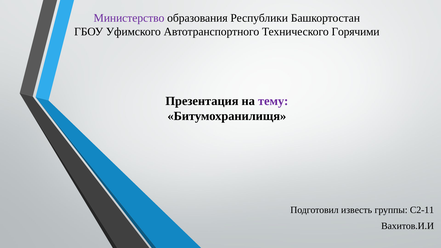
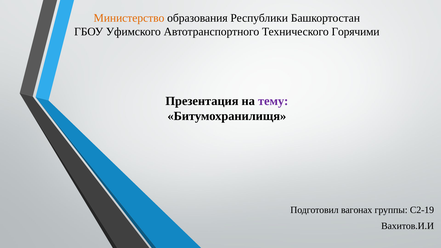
Министерство colour: purple -> orange
известь: известь -> вагонах
С2-11: С2-11 -> С2-19
